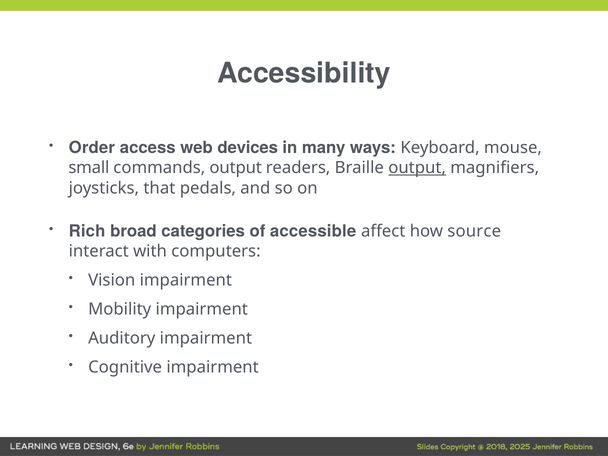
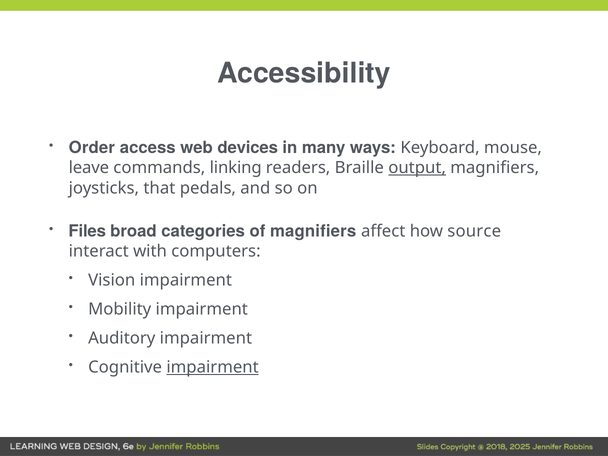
small: small -> leave
commands output: output -> linking
Rich: Rich -> Files
of accessible: accessible -> magnifiers
impairment at (213, 367) underline: none -> present
